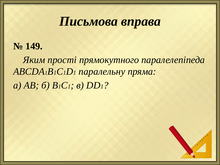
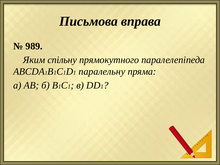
149: 149 -> 989
прості: прості -> спільну
